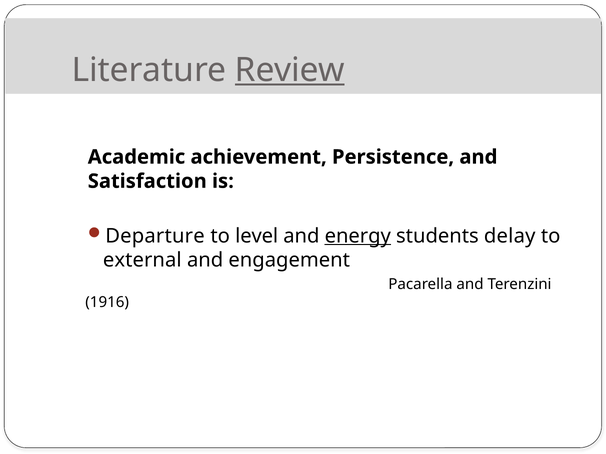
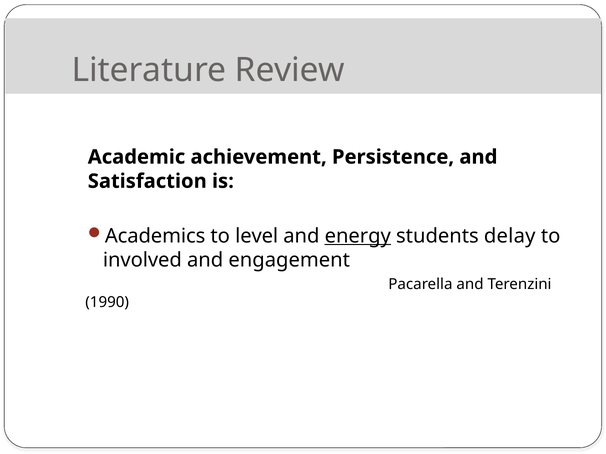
Review underline: present -> none
Departure: Departure -> Academics
external: external -> involved
1916: 1916 -> 1990
